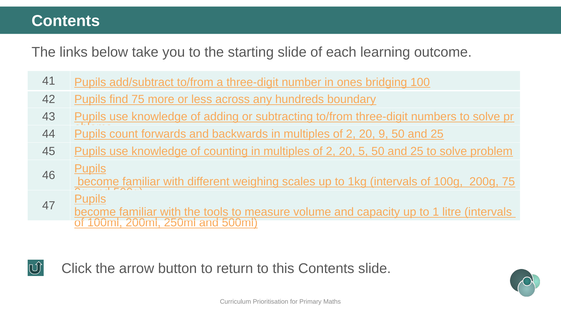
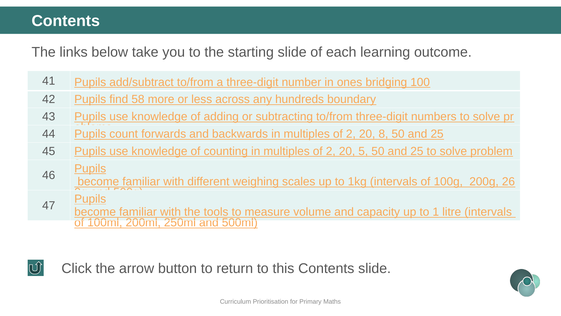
find 75: 75 -> 58
9: 9 -> 8
200g 75: 75 -> 26
